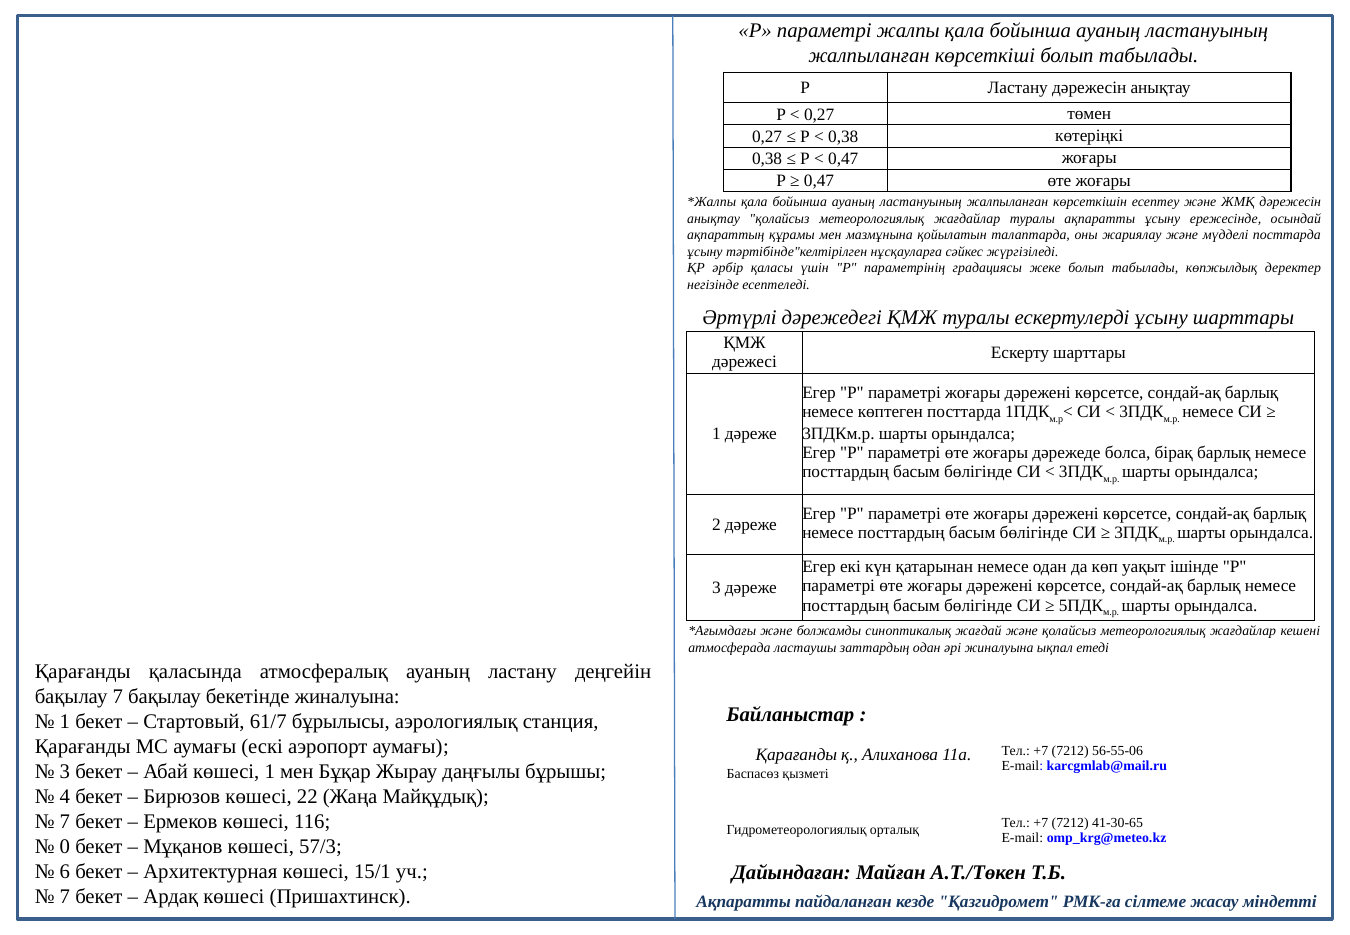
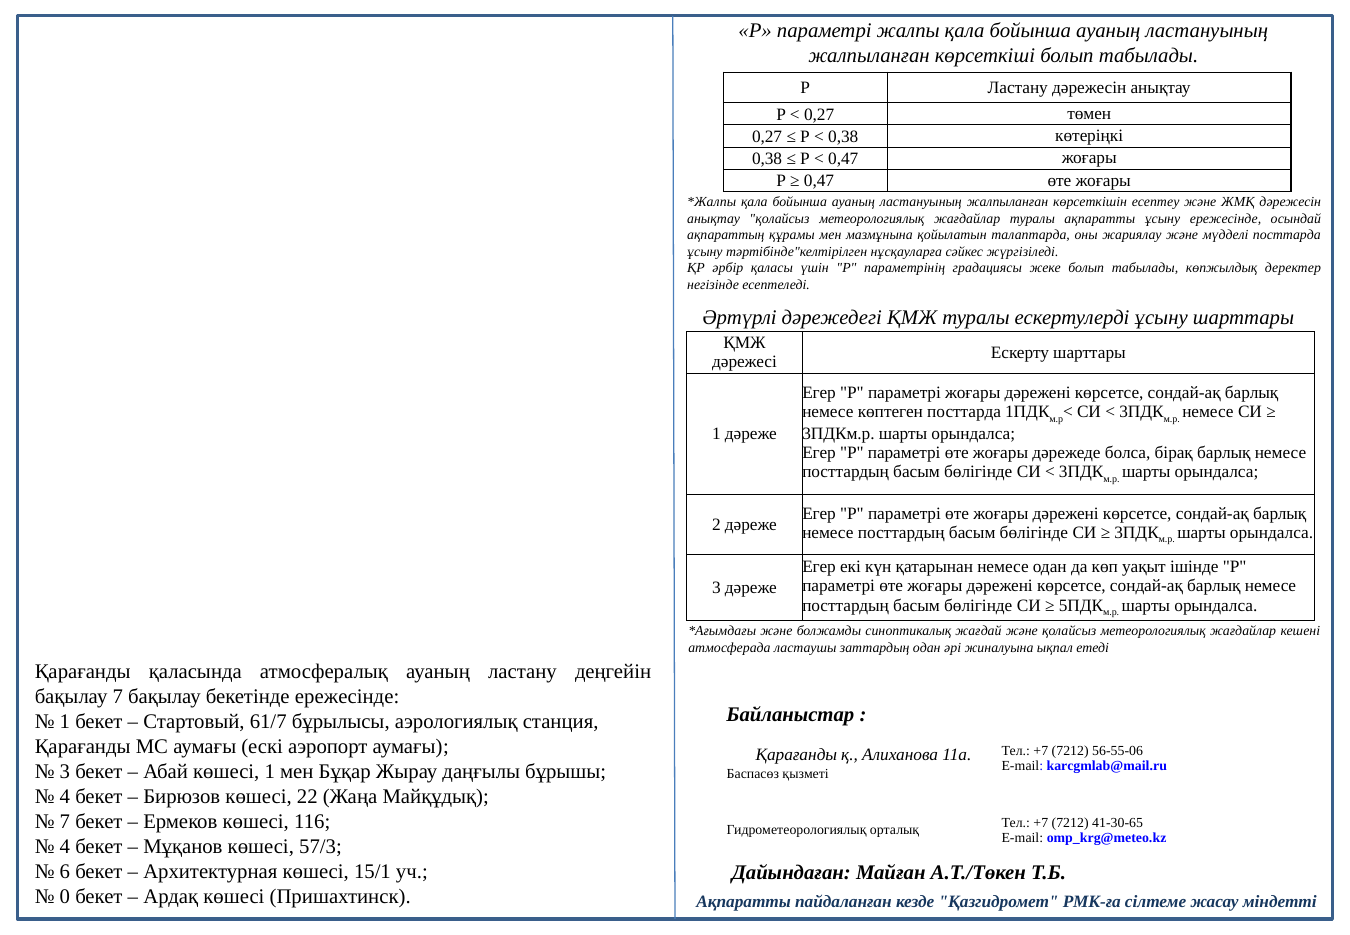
бекетінде жиналуына: жиналуына -> ережесінде
0 at (65, 846): 0 -> 4
7 at (65, 896): 7 -> 0
